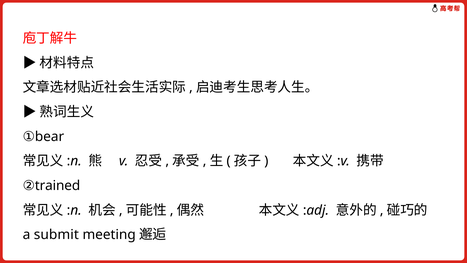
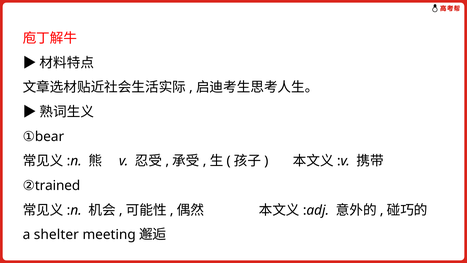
submit: submit -> shelter
